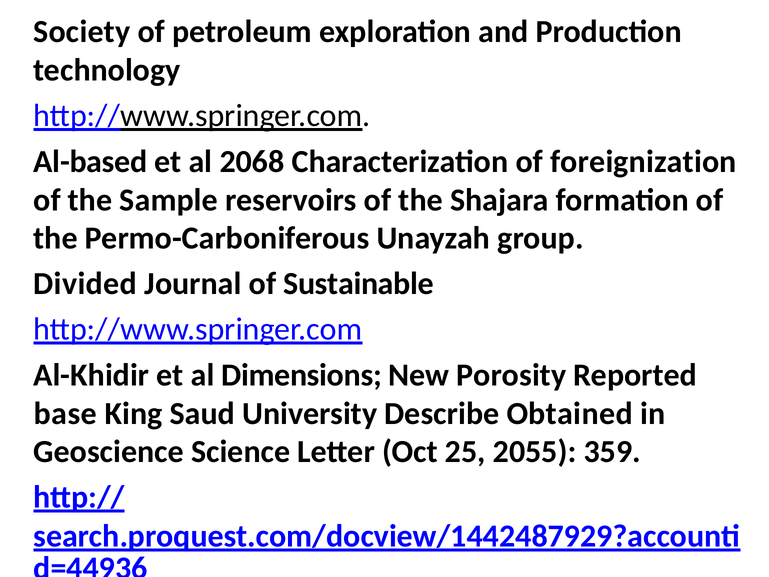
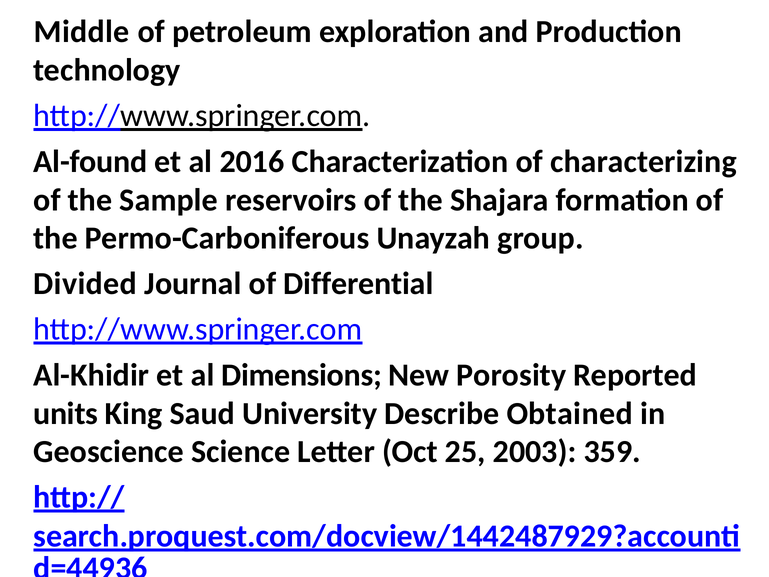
Society: Society -> Middle
Al-based: Al-based -> Al-found
2068: 2068 -> 2016
foreignization: foreignization -> characterizing
Sustainable: Sustainable -> Differential
base: base -> units
2055: 2055 -> 2003
